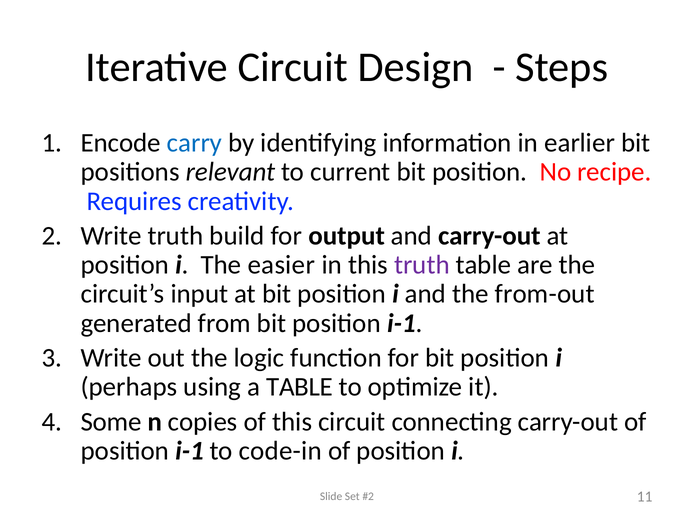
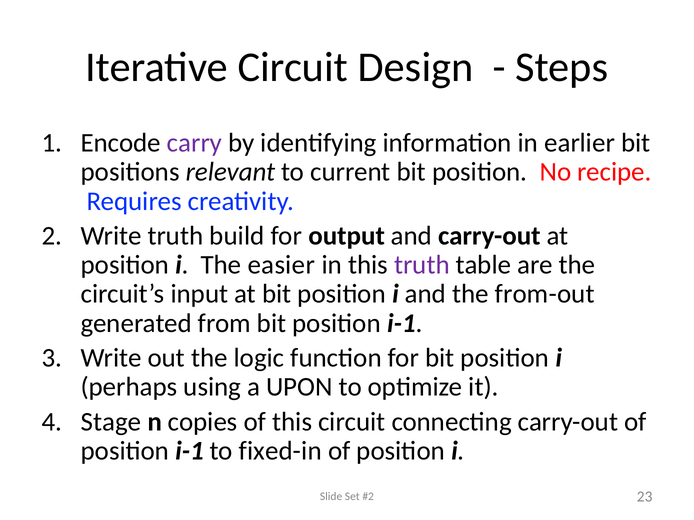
carry colour: blue -> purple
a TABLE: TABLE -> UPON
Some: Some -> Stage
code-in: code-in -> fixed-in
11: 11 -> 23
